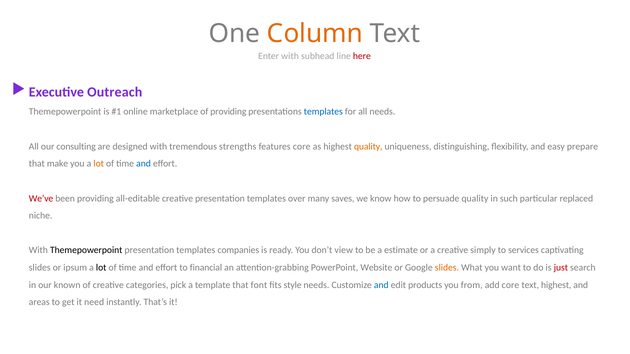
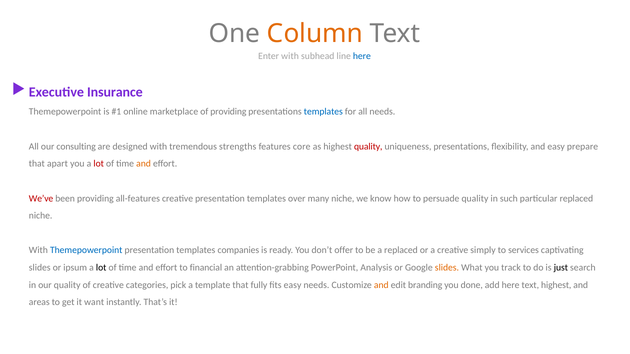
here at (362, 56) colour: red -> blue
Outreach: Outreach -> Insurance
quality at (368, 147) colour: orange -> red
uniqueness distinguishing: distinguishing -> presentations
make: make -> apart
lot at (99, 164) colour: orange -> red
and at (144, 164) colour: blue -> orange
all-editable: all-editable -> all-features
many saves: saves -> niche
Themepowerpoint at (86, 251) colour: black -> blue
view: view -> offer
a estimate: estimate -> replaced
Website: Website -> Analysis
want: want -> track
just colour: red -> black
our known: known -> quality
font: font -> fully
fits style: style -> easy
and at (381, 285) colour: blue -> orange
products: products -> branding
from: from -> done
add core: core -> here
need: need -> want
